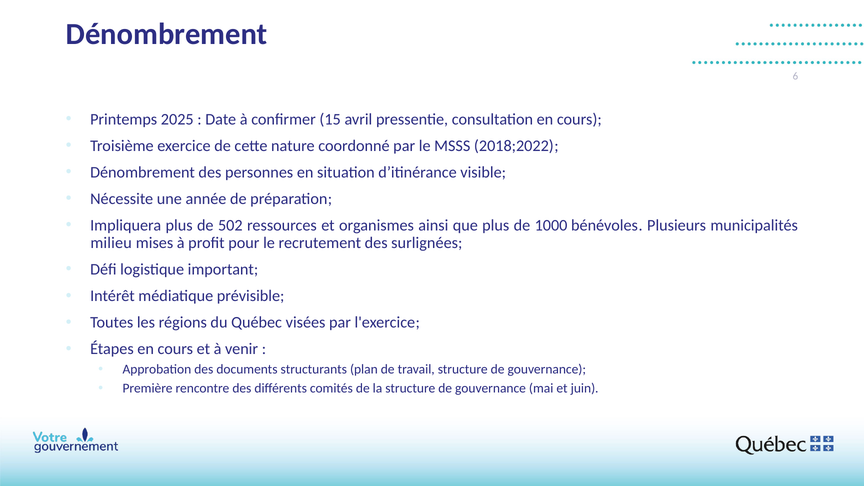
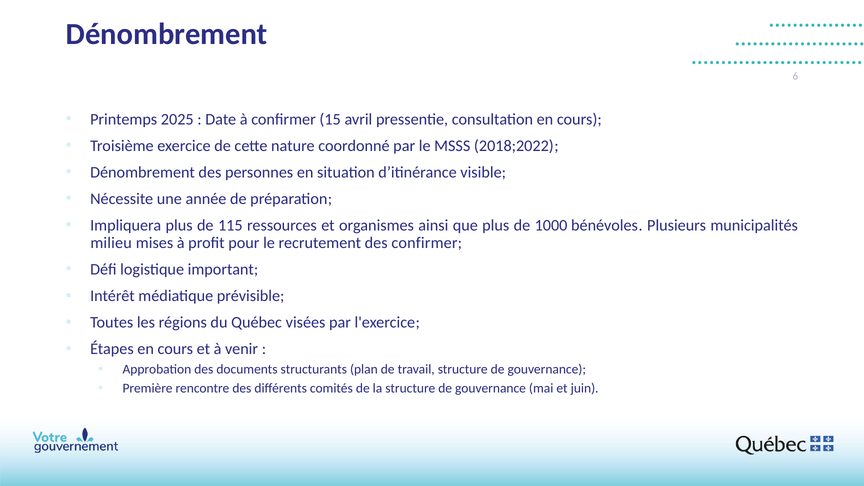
502: 502 -> 115
des surlignées: surlignées -> confirmer
